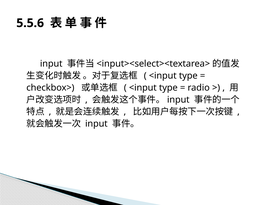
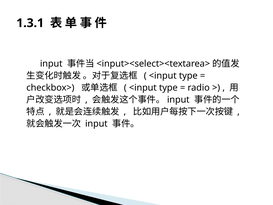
5.5.6: 5.5.6 -> 1.3.1
